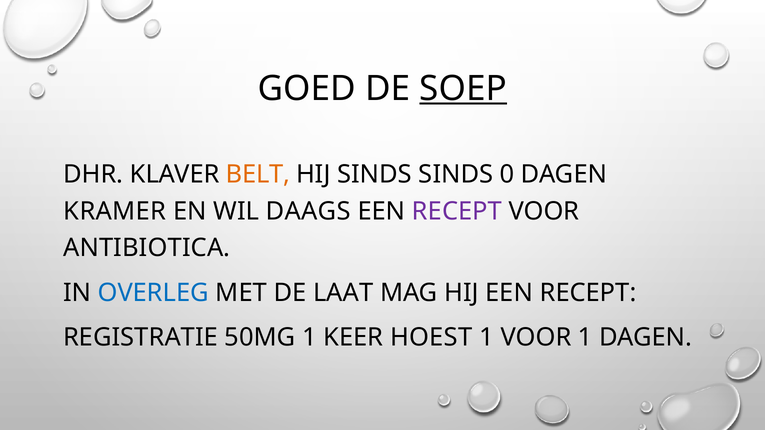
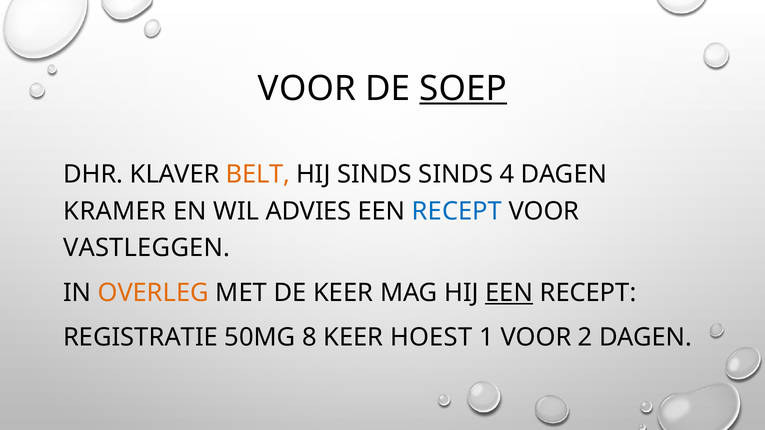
GOED at (307, 89): GOED -> VOOR
0: 0 -> 4
DAAGS: DAAGS -> ADVIES
RECEPT at (457, 211) colour: purple -> blue
ANTIBIOTICA: ANTIBIOTICA -> VASTLEGGEN
OVERLEG colour: blue -> orange
DE LAAT: LAAT -> KEER
EEN at (509, 293) underline: none -> present
50MG 1: 1 -> 8
VOOR 1: 1 -> 2
